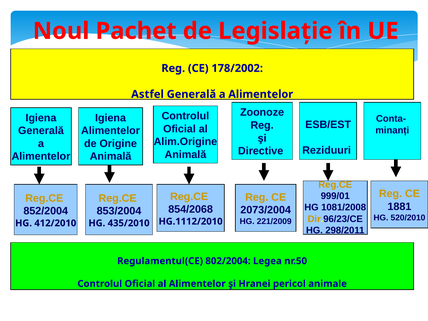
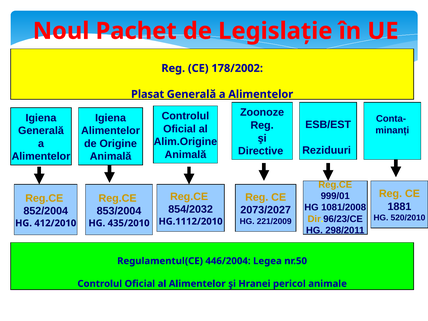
Astfel: Astfel -> Plasat
854/2068: 854/2068 -> 854/2032
2073/2004: 2073/2004 -> 2073/2027
802/2004: 802/2004 -> 446/2004
